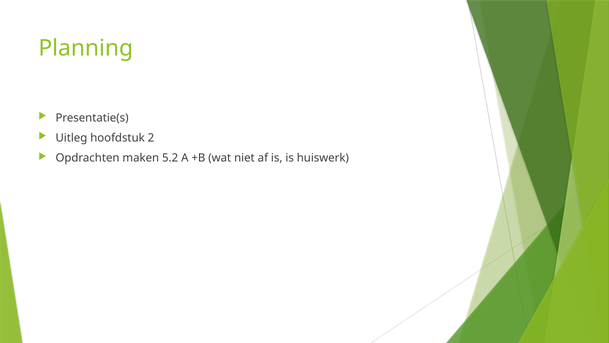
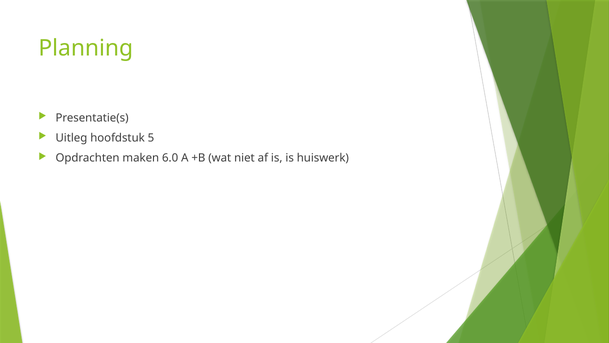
2: 2 -> 5
5.2: 5.2 -> 6.0
